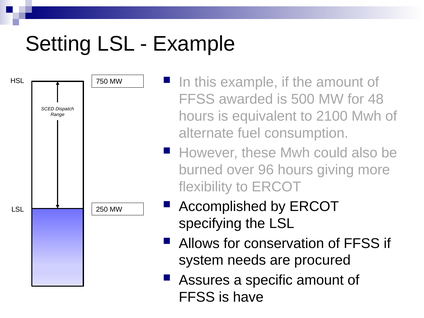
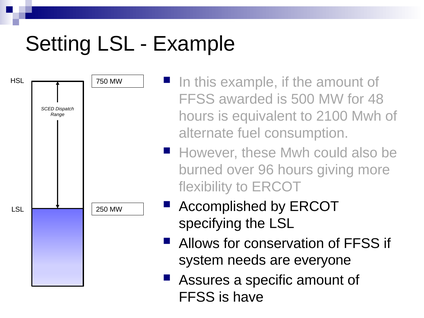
procured: procured -> everyone
